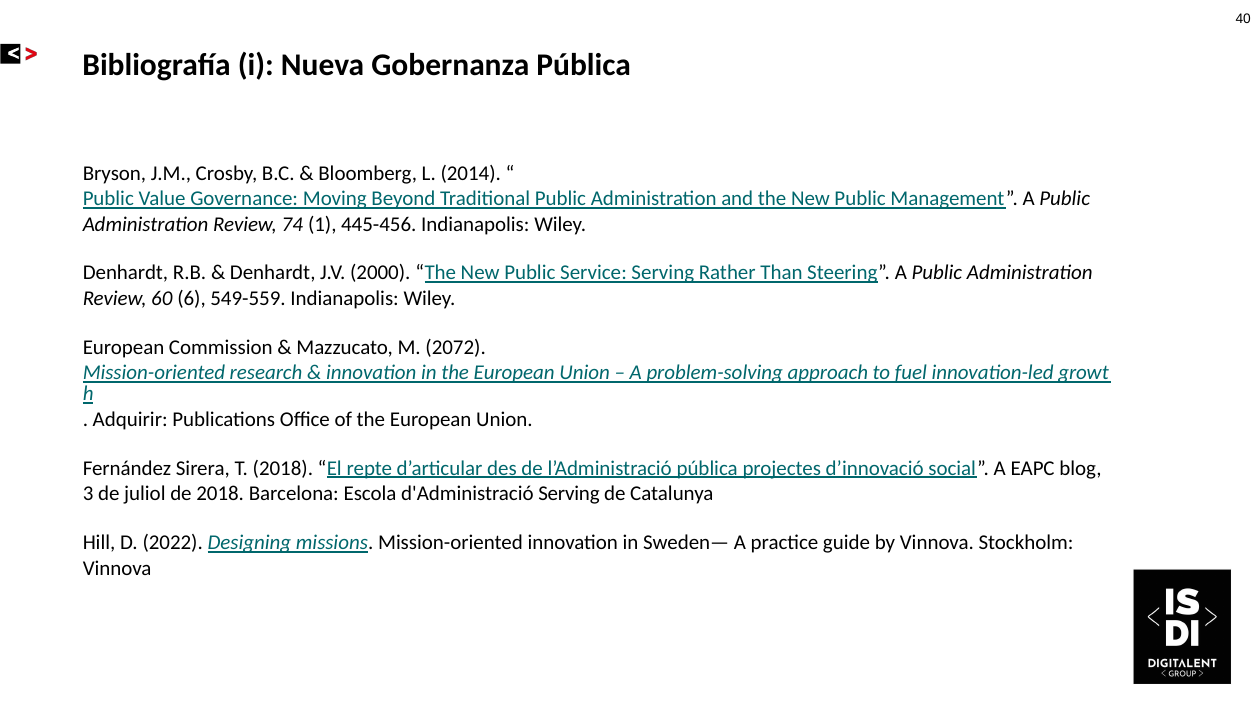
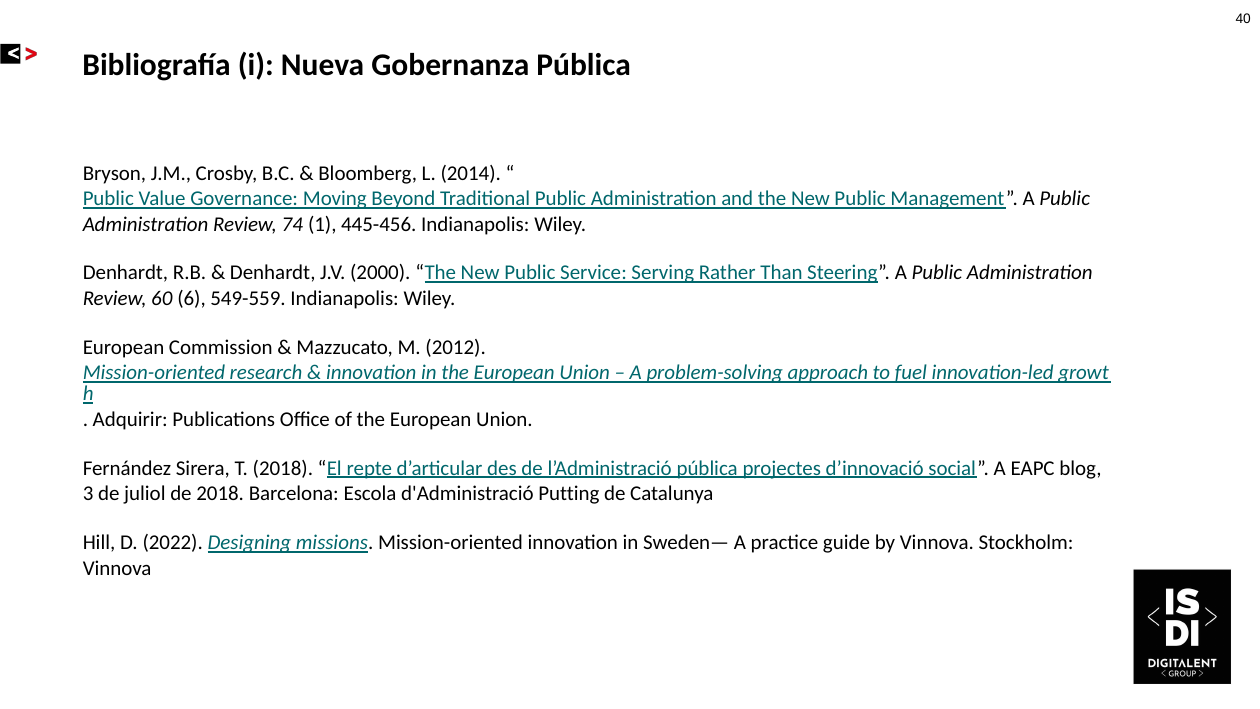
2072: 2072 -> 2012
d'Administració Serving: Serving -> Putting
